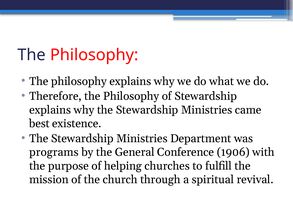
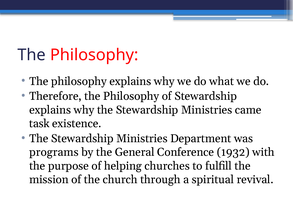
best: best -> task
1906: 1906 -> 1932
